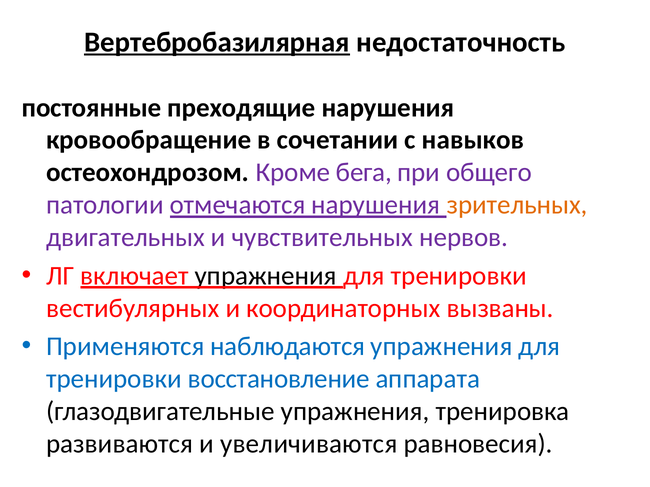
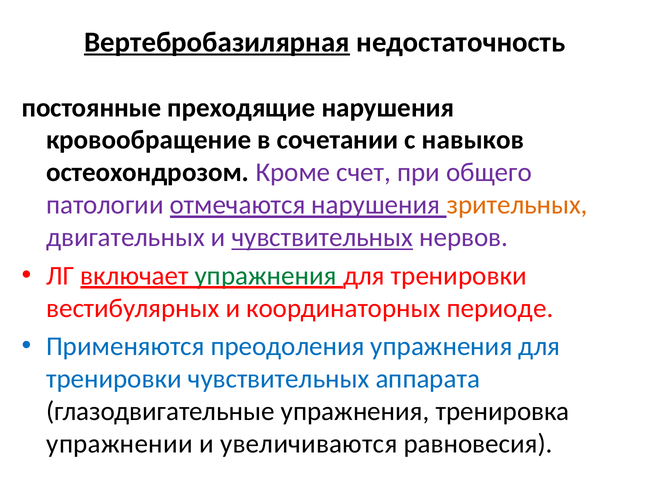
бега: бега -> счет
чувствительных at (322, 238) underline: none -> present
упражнения at (266, 276) colour: black -> green
вызваны: вызваны -> периоде
наблюдаются: наблюдаются -> преодоления
тренировки восстановление: восстановление -> чувствительных
развиваются: развиваются -> упражнении
